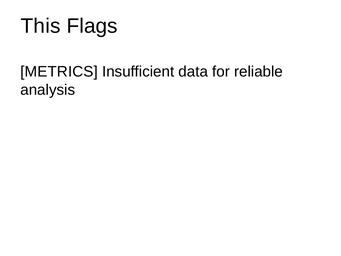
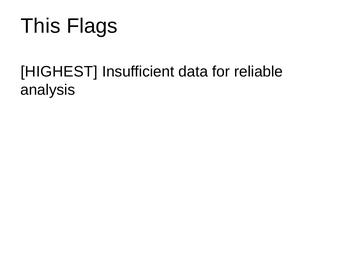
METRICS: METRICS -> HIGHEST
